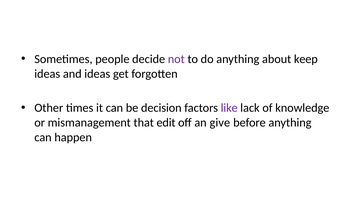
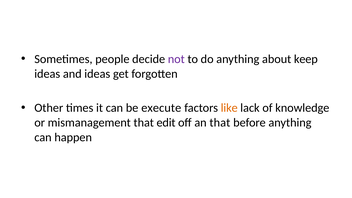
decision: decision -> execute
like colour: purple -> orange
an give: give -> that
